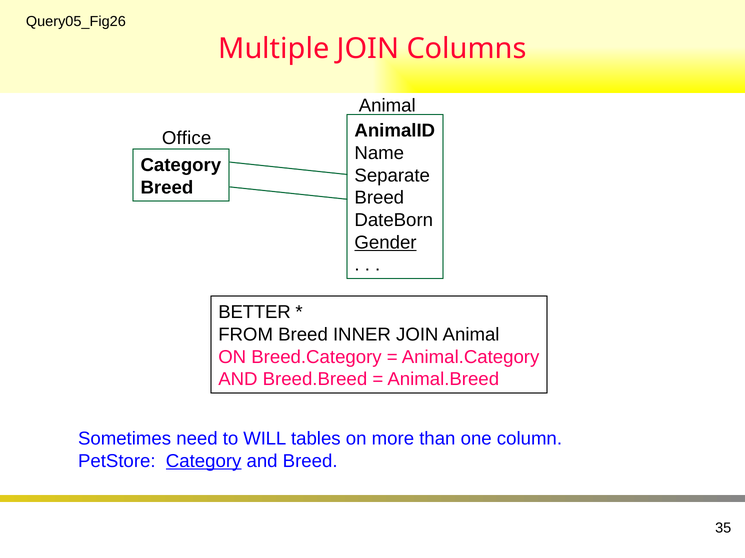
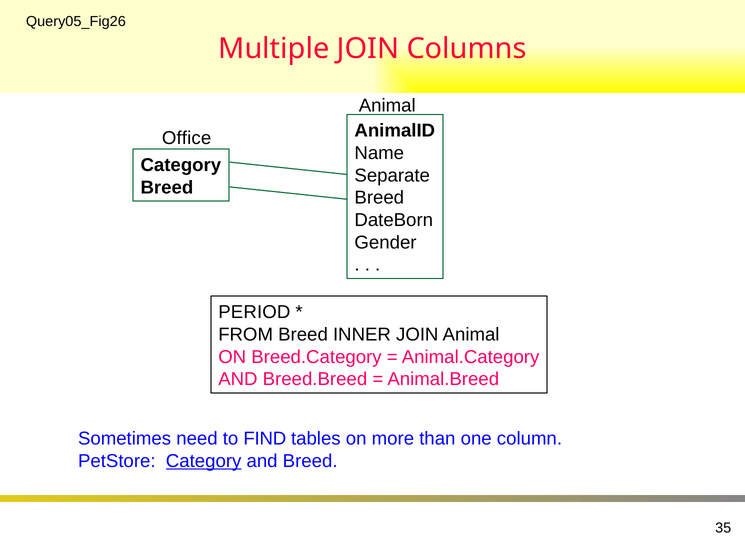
Gender underline: present -> none
BETTER: BETTER -> PERIOD
WILL: WILL -> FIND
